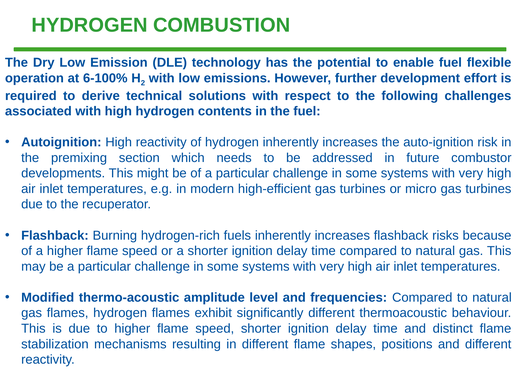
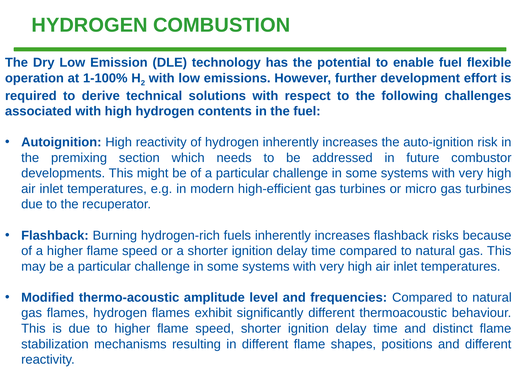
6-100%: 6-100% -> 1-100%
